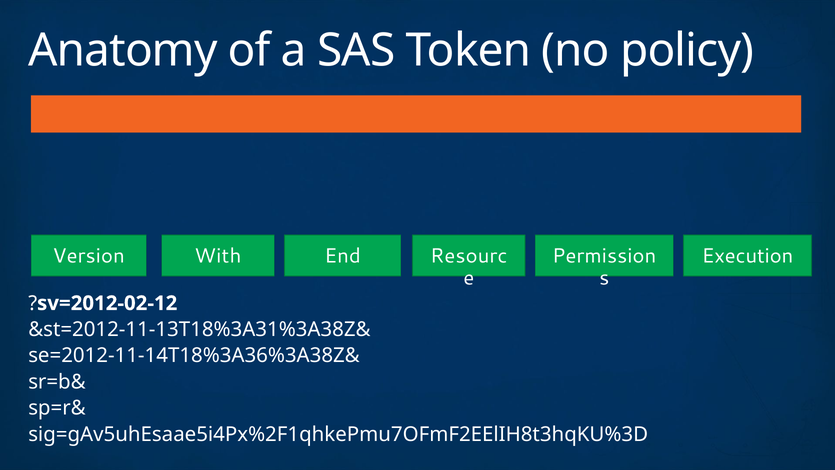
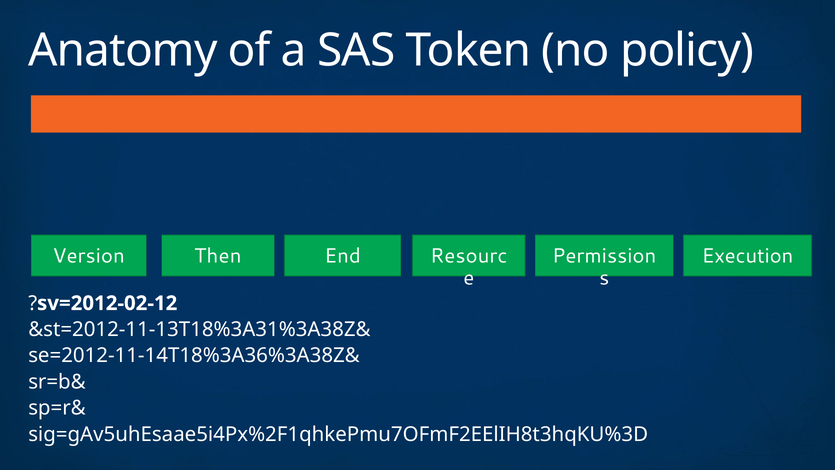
With: With -> Then
